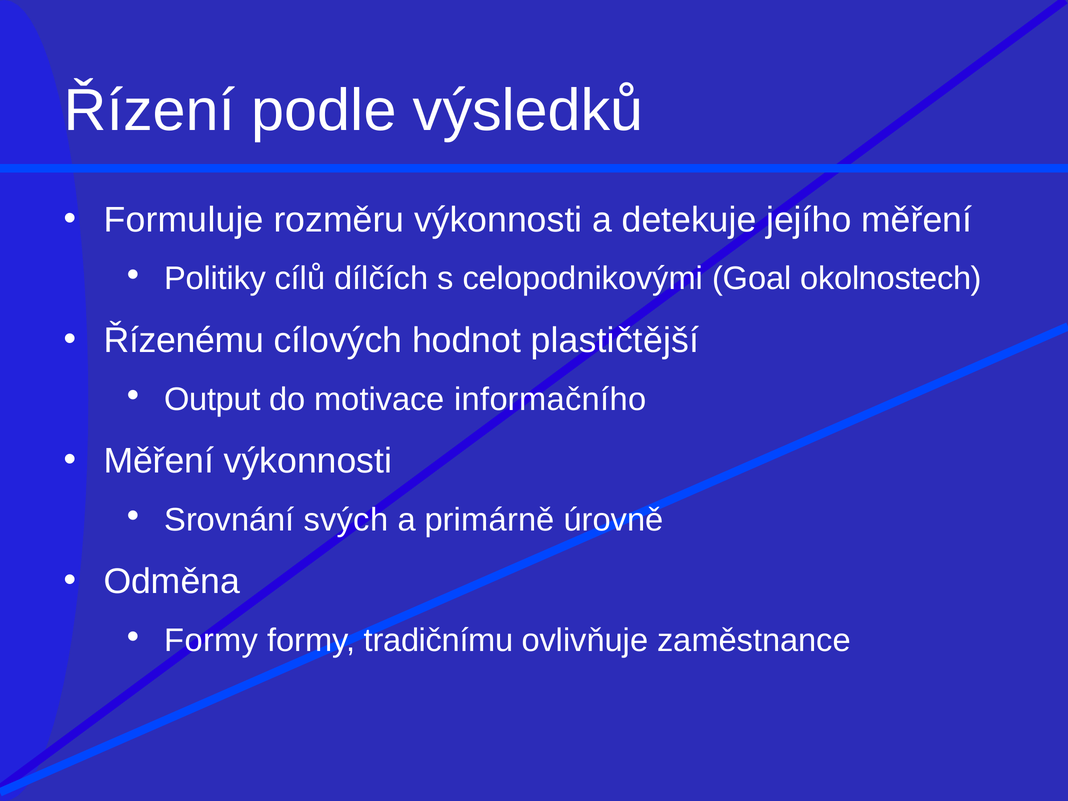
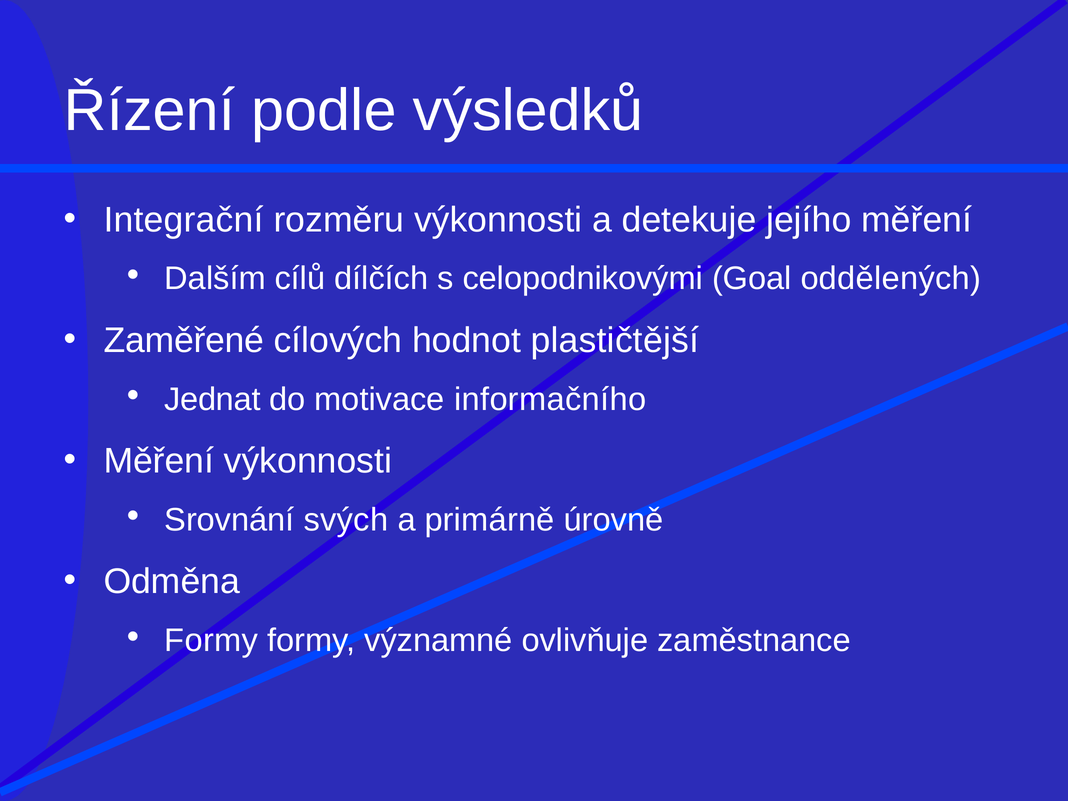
Formuluje: Formuluje -> Integrační
Politiky: Politiky -> Dalším
okolnostech: okolnostech -> oddělených
Řízenému: Řízenému -> Zaměřené
Output: Output -> Jednat
tradičnímu: tradičnímu -> významné
